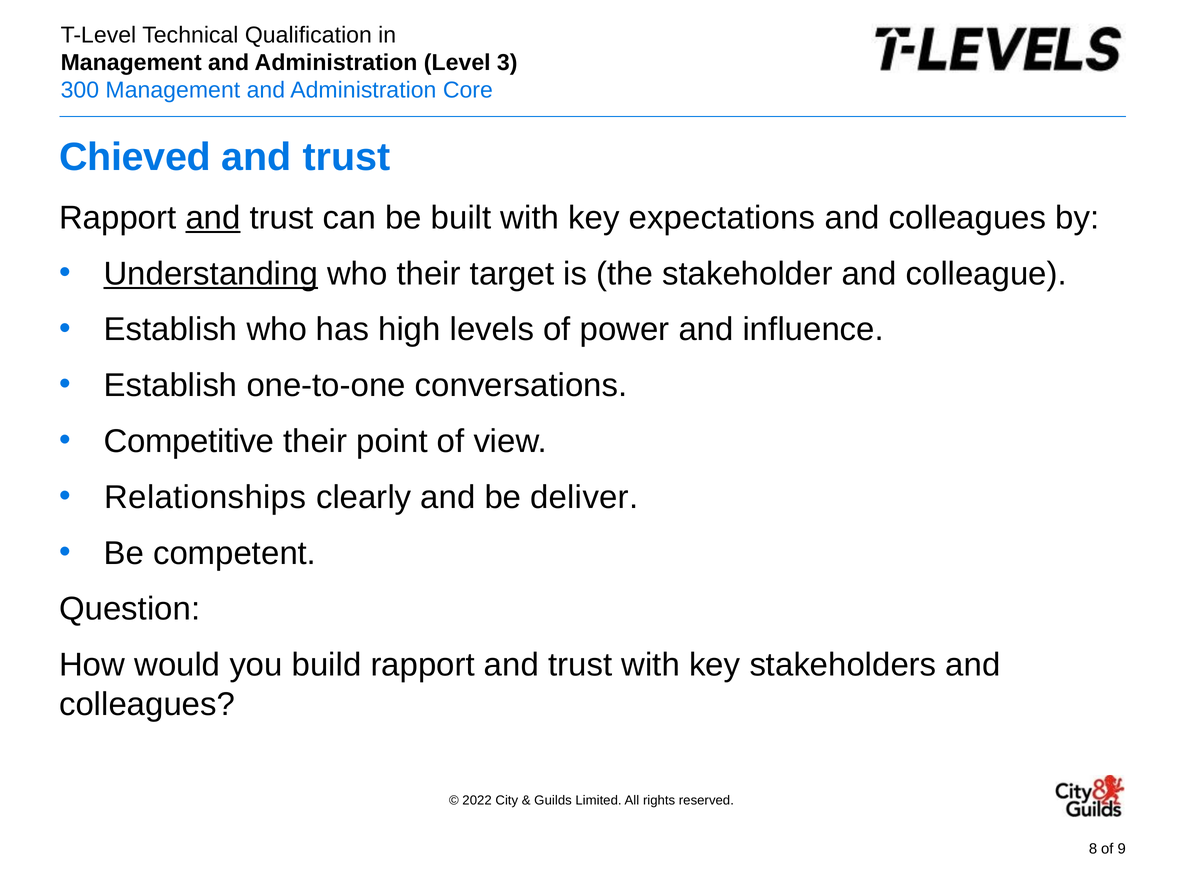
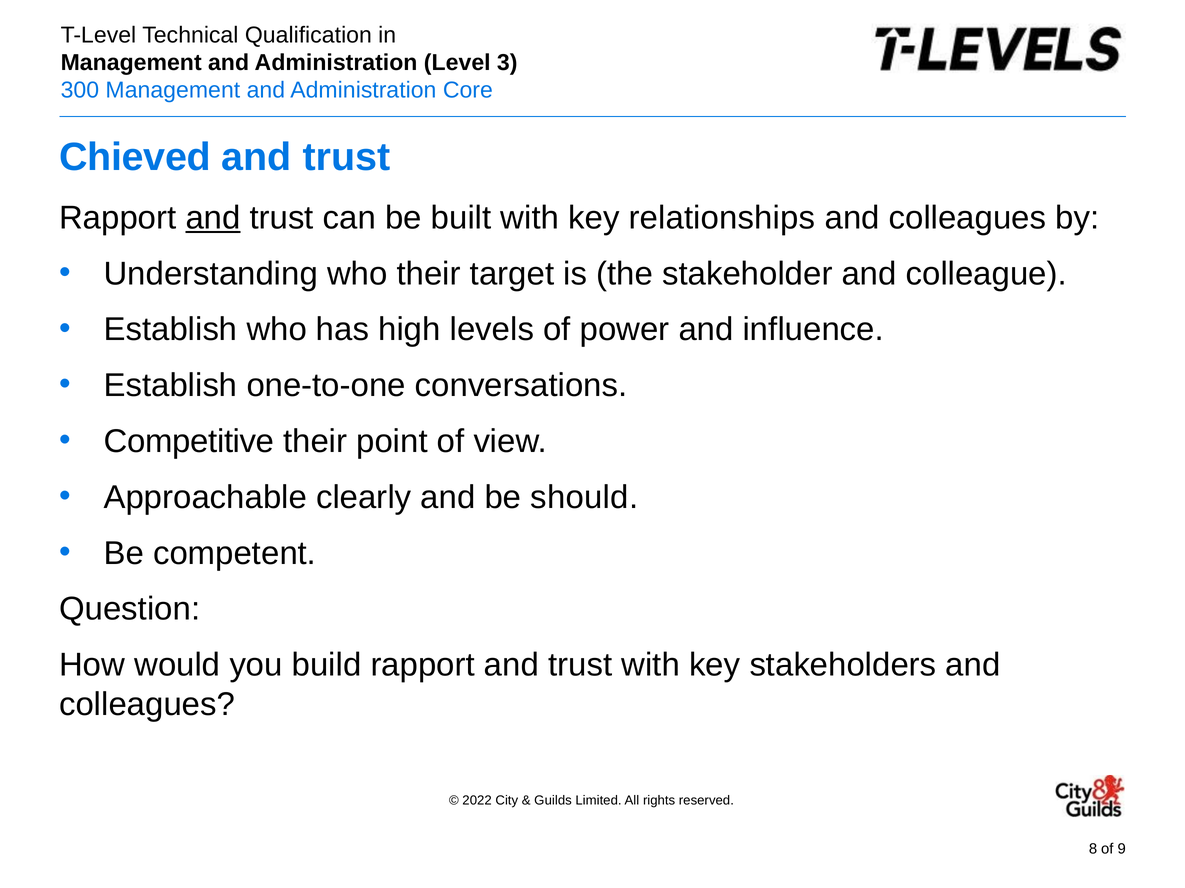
expectations: expectations -> relationships
Understanding underline: present -> none
Relationships: Relationships -> Approachable
deliver: deliver -> should
